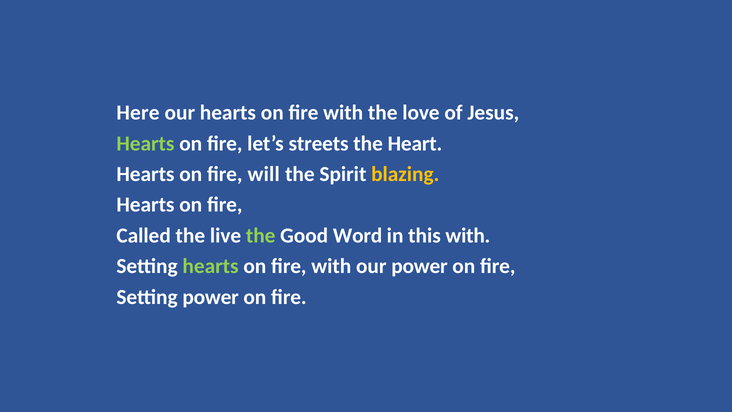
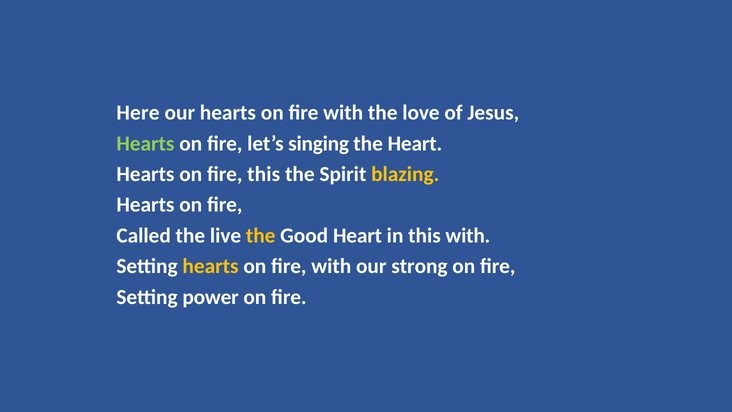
streets: streets -> singing
fire will: will -> this
the at (261, 236) colour: light green -> yellow
Good Word: Word -> Heart
hearts at (211, 266) colour: light green -> yellow
our power: power -> strong
